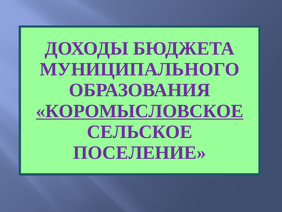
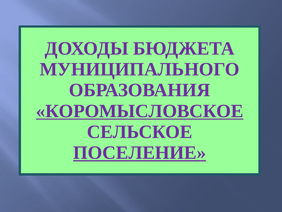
ПОСЕЛЕНИЕ underline: none -> present
